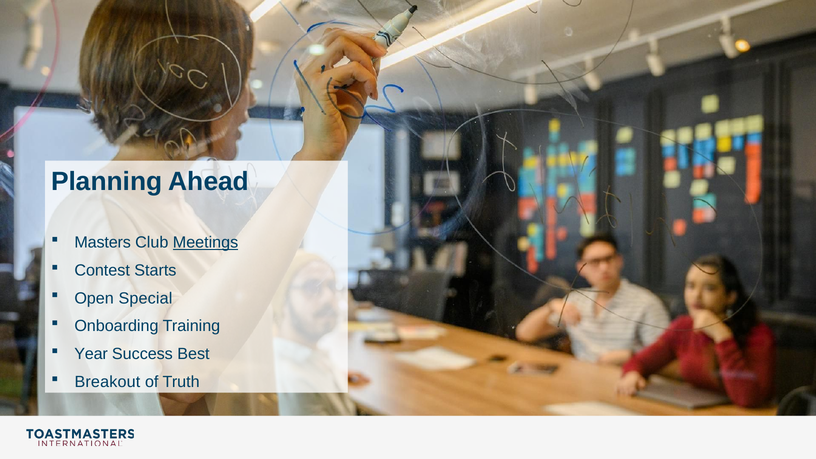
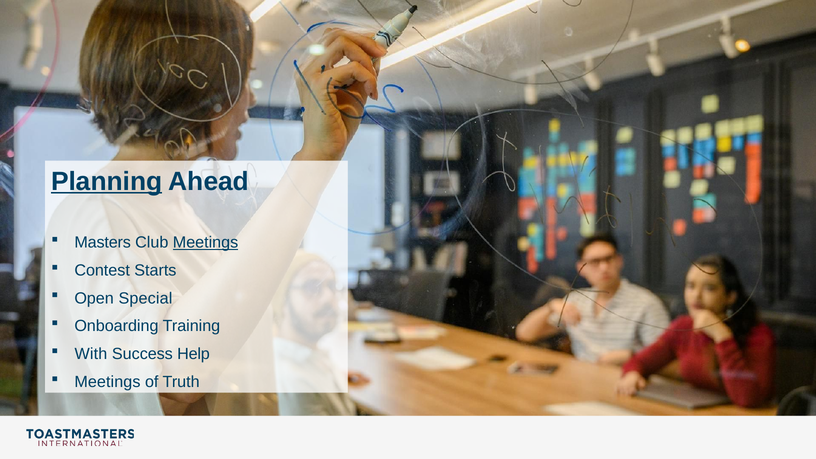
Planning underline: none -> present
Year: Year -> With
Best: Best -> Help
Breakout at (107, 382): Breakout -> Meetings
